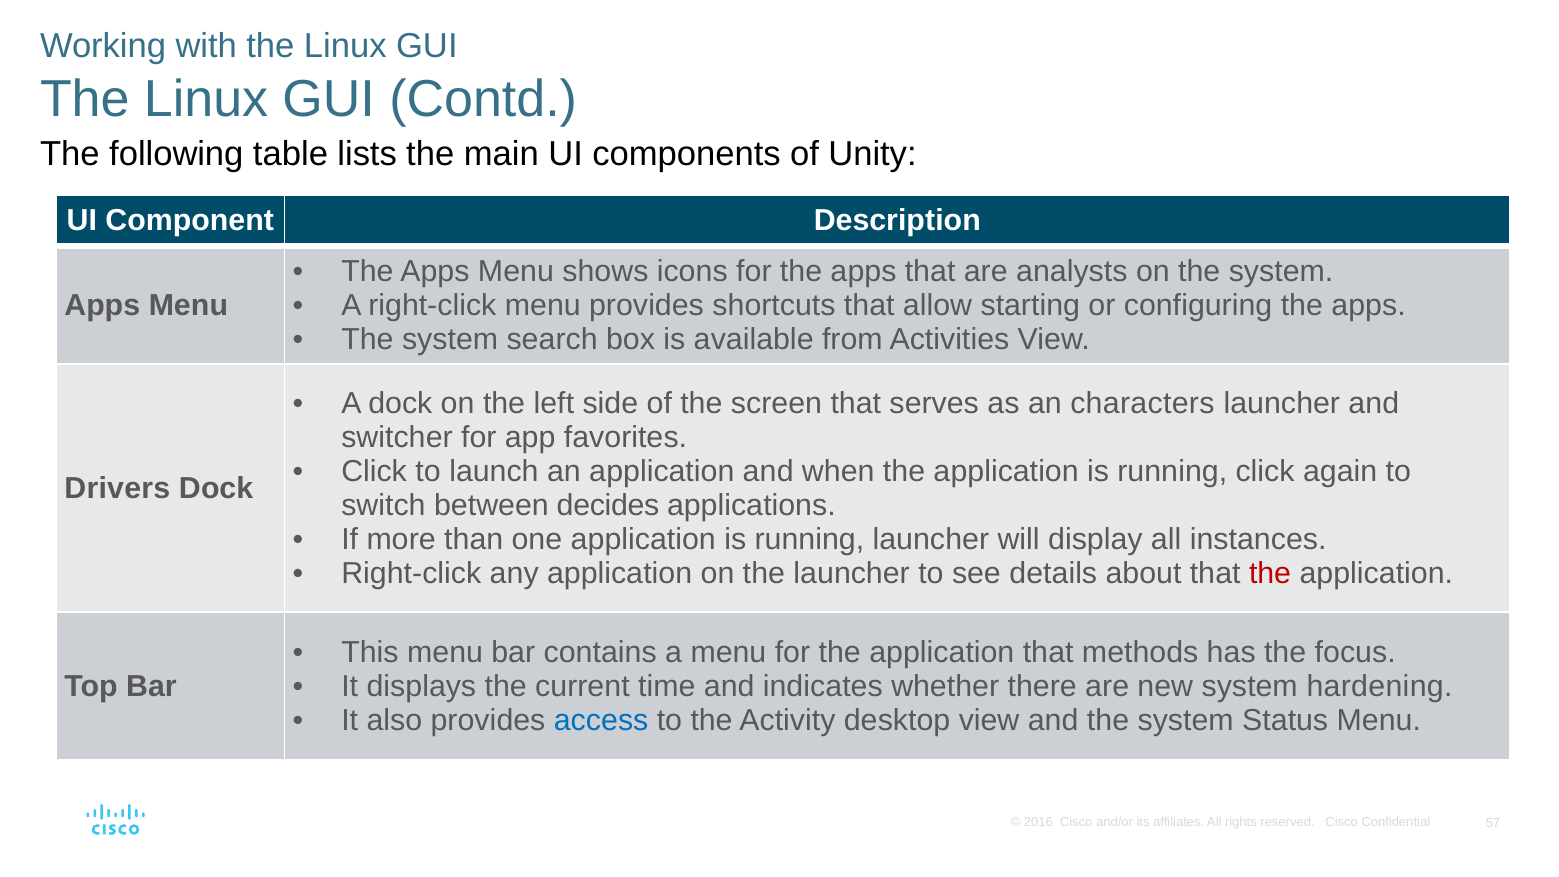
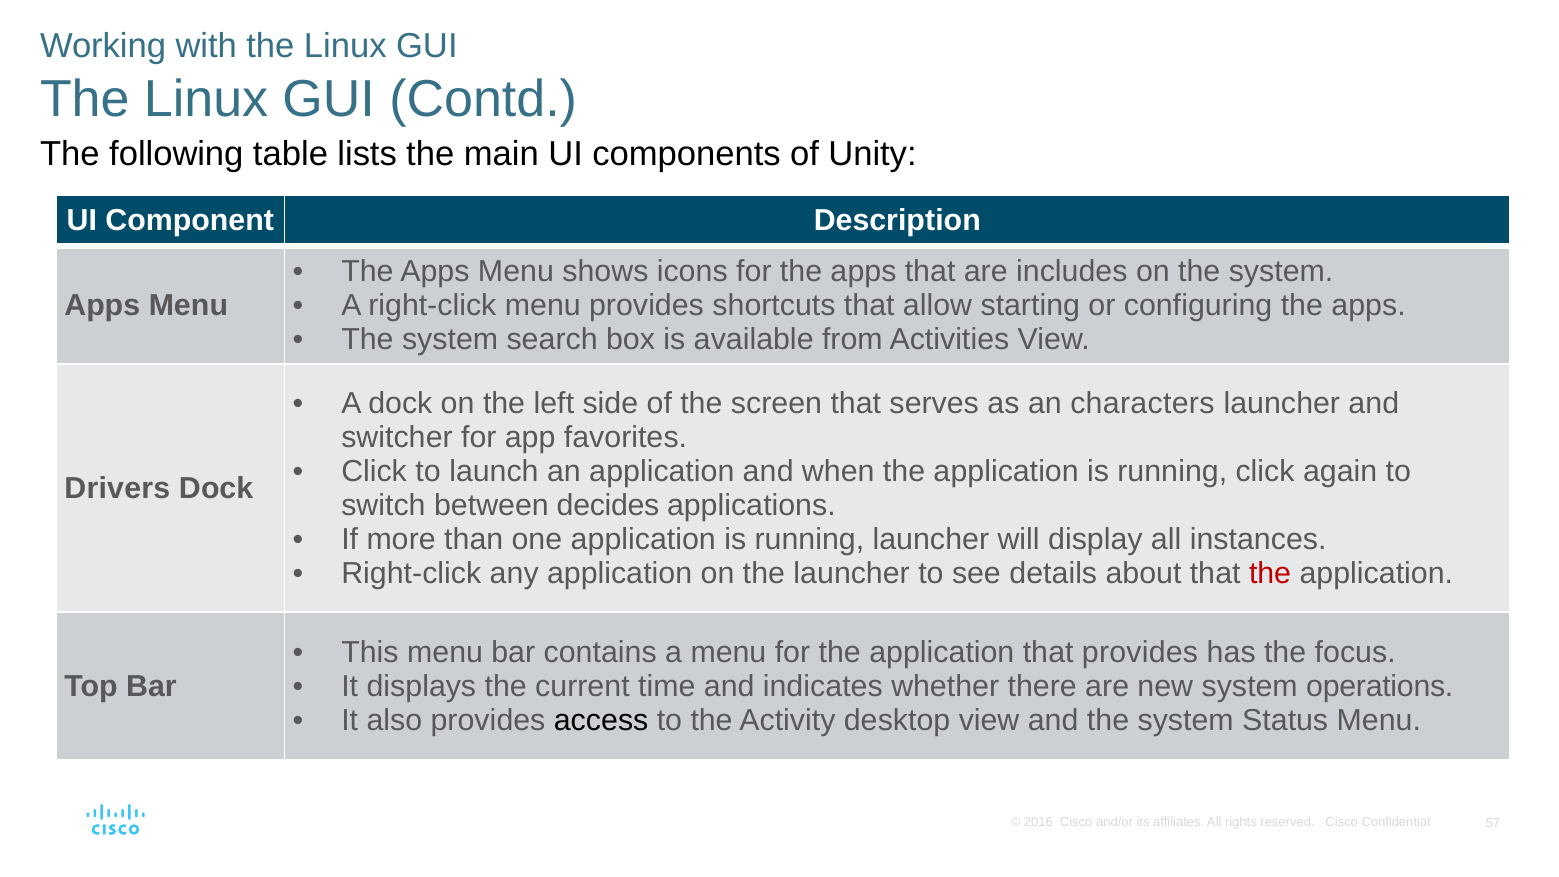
analysts: analysts -> includes
that methods: methods -> provides
hardening: hardening -> operations
access colour: blue -> black
